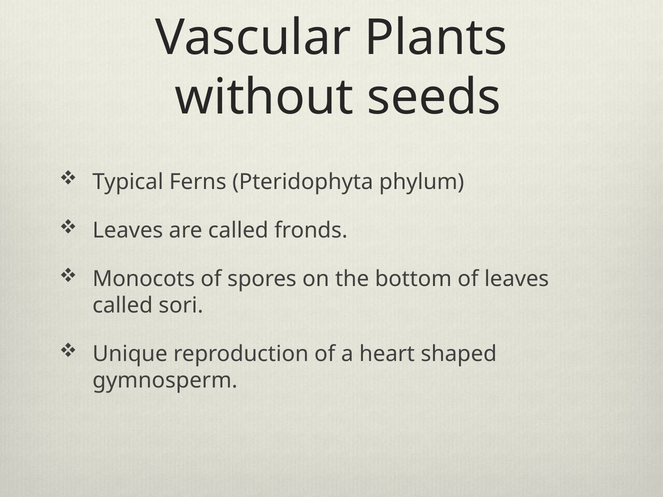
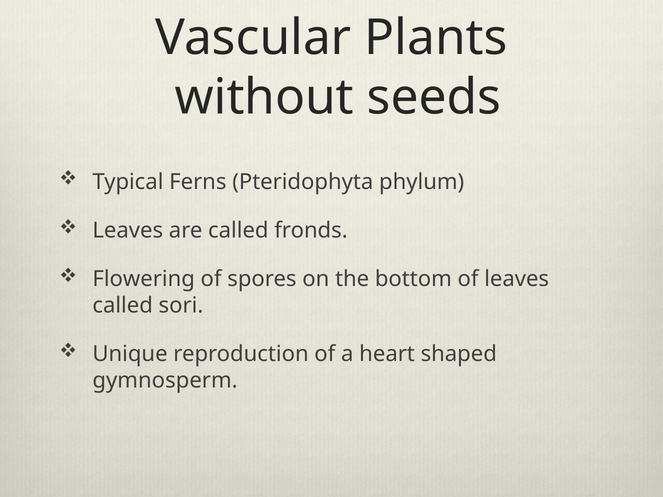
Monocots: Monocots -> Flowering
